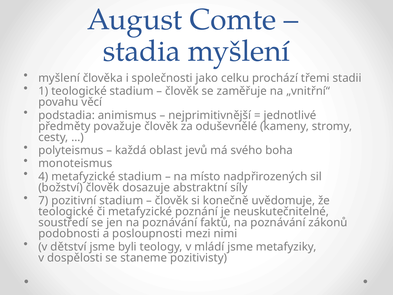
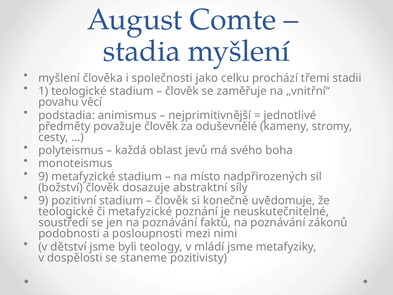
4 at (43, 176): 4 -> 9
7 at (43, 200): 7 -> 9
